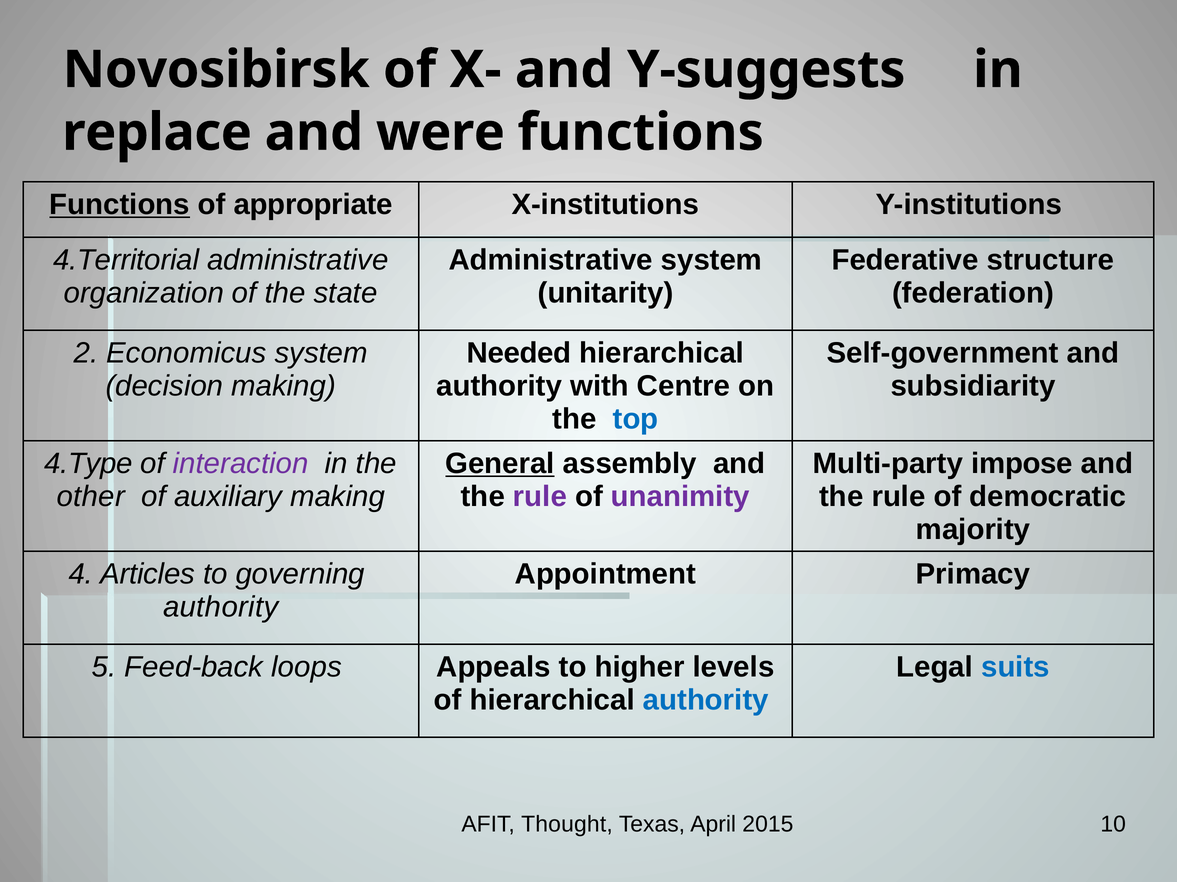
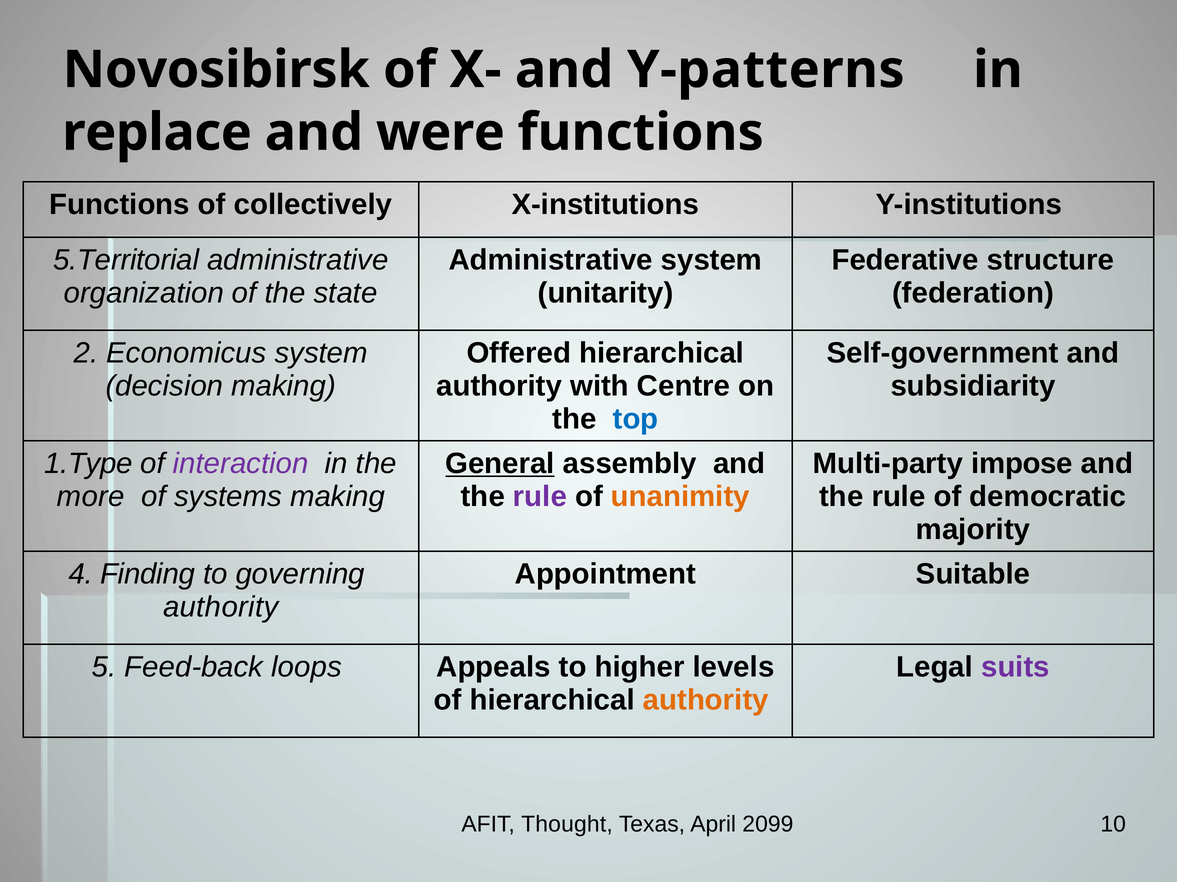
Y-suggests: Y-suggests -> Y-patterns
Functions at (120, 205) underline: present -> none
appropriate: appropriate -> collectively
4.Territorial: 4.Territorial -> 5.Territorial
Needed: Needed -> Offered
4.Type: 4.Type -> 1.Type
other: other -> more
auxiliary: auxiliary -> systems
unanimity colour: purple -> orange
Articles: Articles -> Finding
Primacy: Primacy -> Suitable
suits colour: blue -> purple
authority at (706, 701) colour: blue -> orange
2015: 2015 -> 2099
